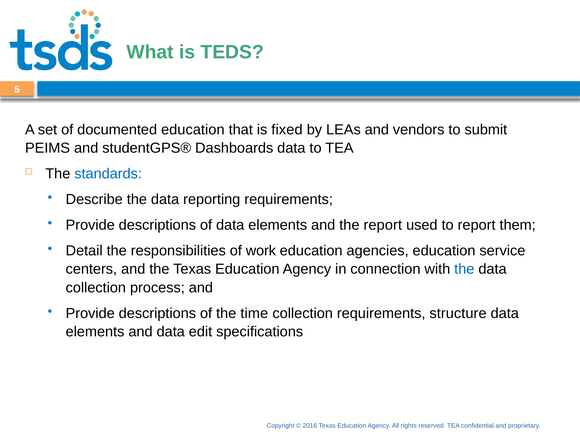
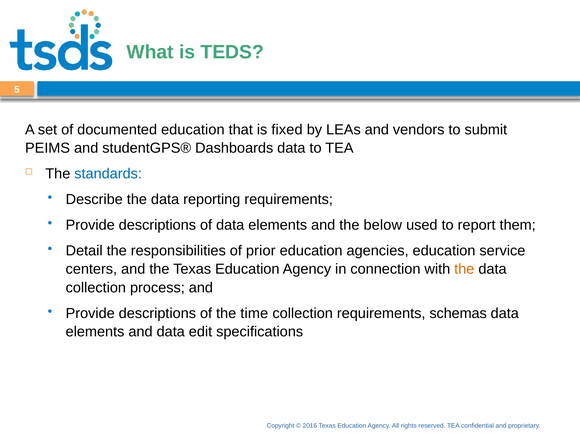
the report: report -> below
work: work -> prior
the at (464, 269) colour: blue -> orange
structure: structure -> schemas
